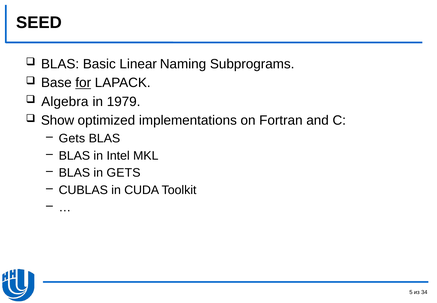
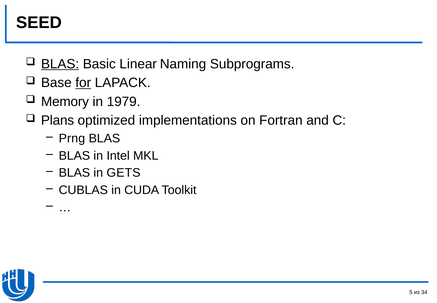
BLAS at (60, 64) underline: none -> present
Algebra: Algebra -> Memory
Show: Show -> Plans
Gets at (72, 138): Gets -> Prng
